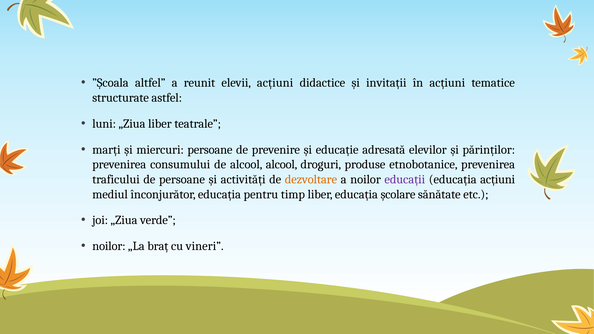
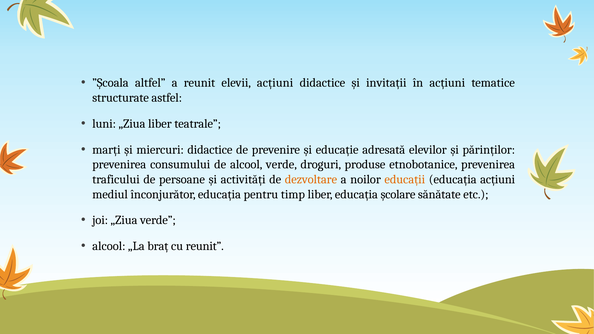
miercuri persoane: persoane -> didactice
alcool alcool: alcool -> verde
educații colour: purple -> orange
noilor at (109, 246): noilor -> alcool
cu vineri: vineri -> reunit
